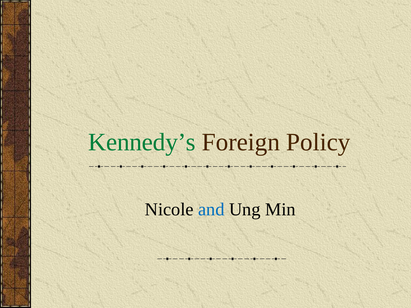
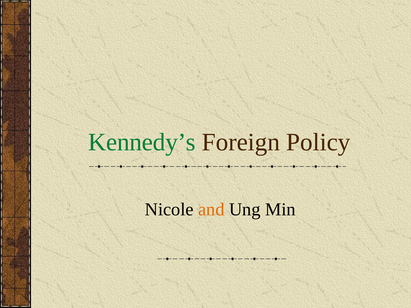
and colour: blue -> orange
